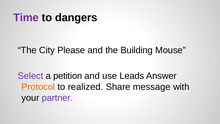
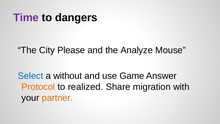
Building: Building -> Analyze
Select colour: purple -> blue
petition: petition -> without
Leads: Leads -> Game
message: message -> migration
partner colour: purple -> orange
